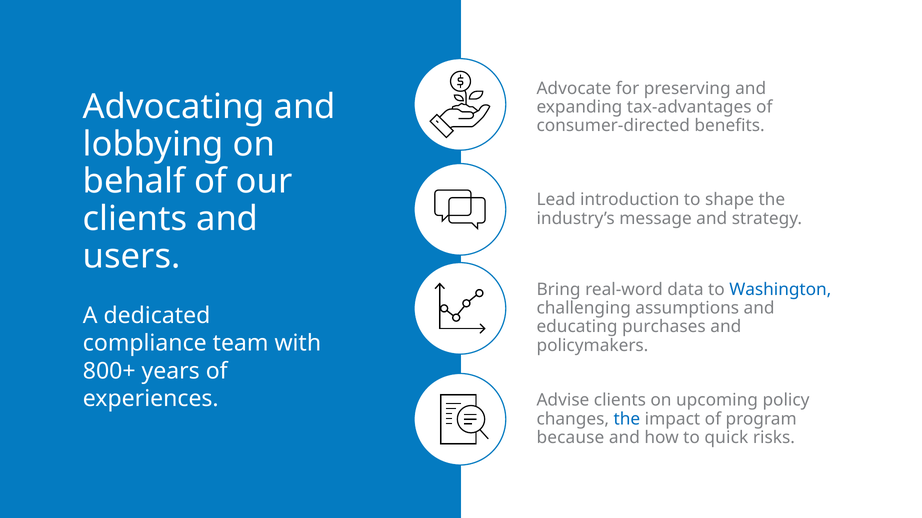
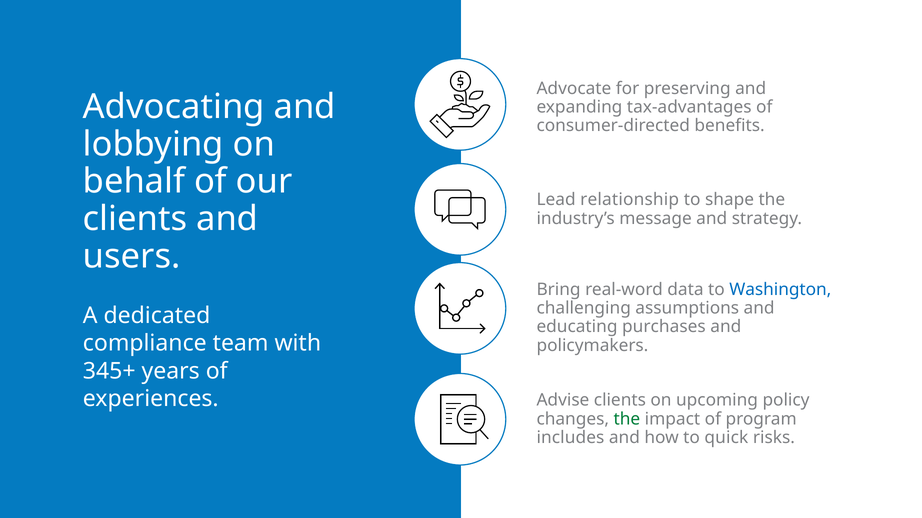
introduction: introduction -> relationship
800+: 800+ -> 345+
the at (627, 419) colour: blue -> green
because: because -> includes
